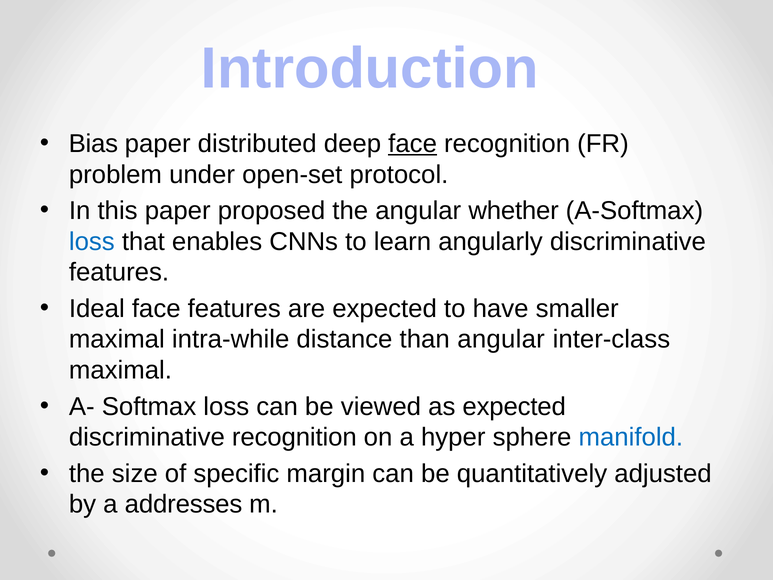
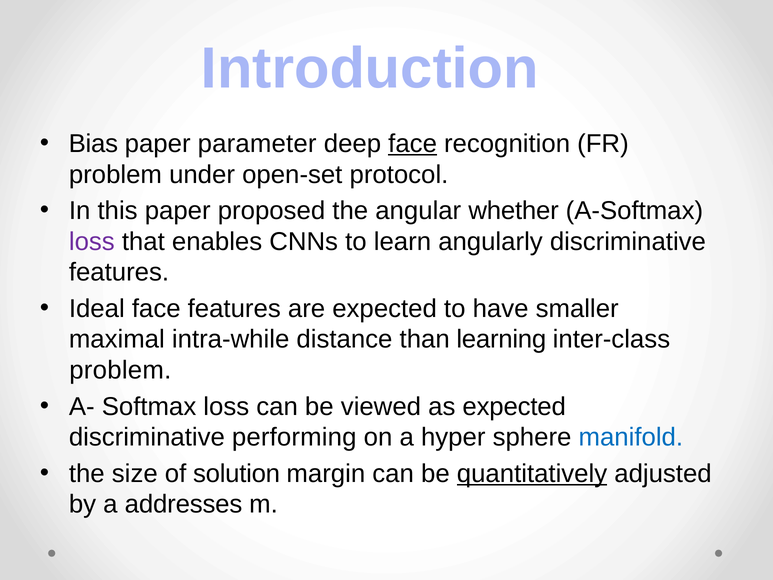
distributed: distributed -> parameter
loss at (92, 241) colour: blue -> purple
than angular: angular -> learning
maximal at (120, 370): maximal -> problem
discriminative recognition: recognition -> performing
speciﬁc: speciﬁc -> solution
quantitatively underline: none -> present
